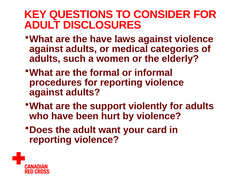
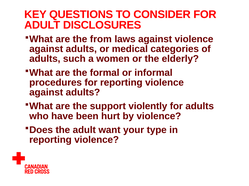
the have: have -> from
card: card -> type
